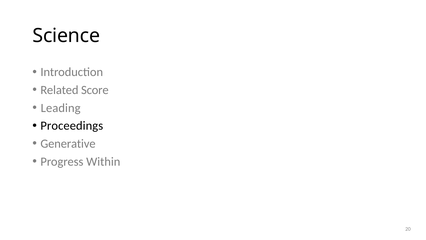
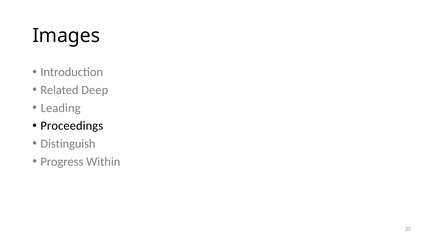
Science: Science -> Images
Score: Score -> Deep
Generative: Generative -> Distinguish
